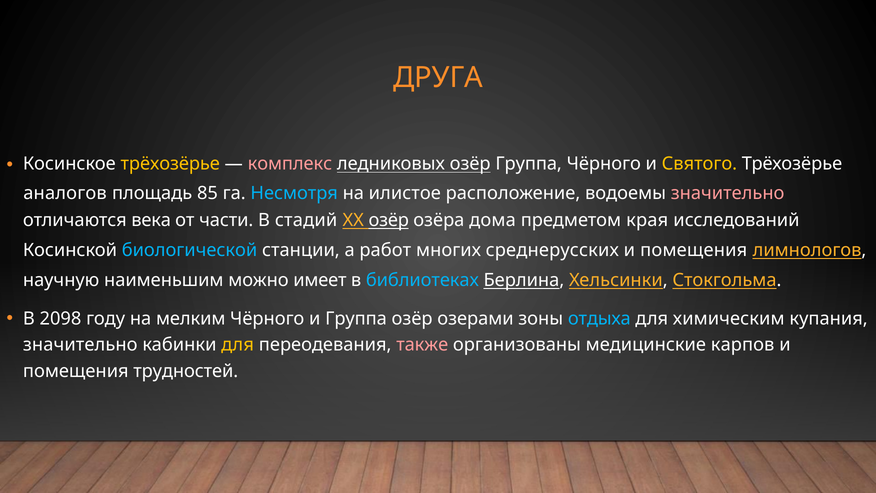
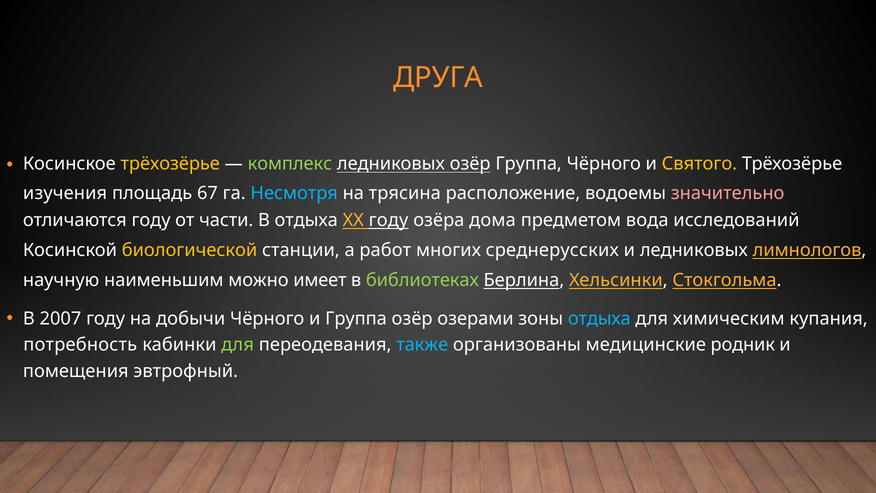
комплекс colour: pink -> light green
аналогов: аналогов -> изучения
85: 85 -> 67
илистое: илистое -> трясина
отличаются века: века -> году
В стадий: стадий -> отдыха
XX озёр: озёр -> году
края: края -> вода
биологической colour: light blue -> yellow
помещения at (694, 250): помещения -> ледниковых
библиотеках colour: light blue -> light green
2098: 2098 -> 2007
мелким: мелким -> добычи
значительно at (80, 345): значительно -> потребность
для at (238, 345) colour: yellow -> light green
также colour: pink -> light blue
карпов: карпов -> родник
трудностей: трудностей -> эвтрофный
